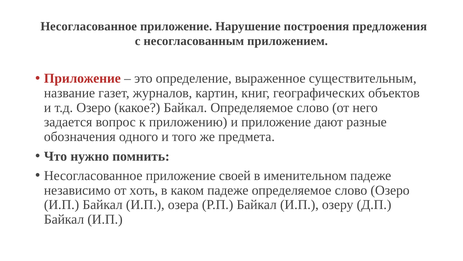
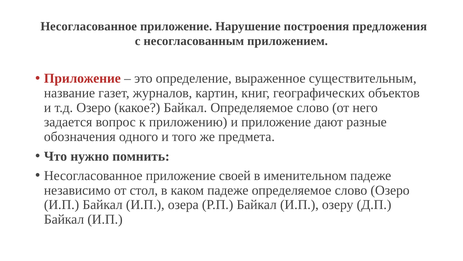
хоть: хоть -> стол
